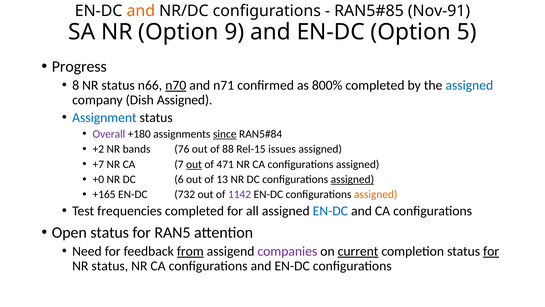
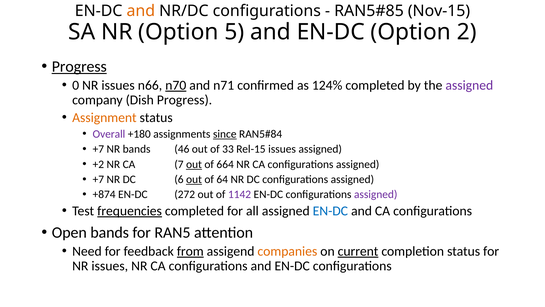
Nov-91: Nov-91 -> Nov-15
9: 9 -> 5
5: 5 -> 2
Progress at (79, 66) underline: none -> present
8: 8 -> 0
status at (118, 85): status -> issues
800%: 800% -> 124%
assigned at (469, 85) colour: blue -> purple
Dish Assigned: Assigned -> Progress
Assignment colour: blue -> orange
+2 at (98, 149): +2 -> +7
76: 76 -> 46
88: 88 -> 33
+7: +7 -> +2
471: 471 -> 664
+0 at (98, 179): +0 -> +7
out at (194, 179) underline: none -> present
13: 13 -> 64
assigned at (352, 179) underline: present -> none
+165: +165 -> +874
732: 732 -> 272
assigned at (376, 194) colour: orange -> purple
frequencies underline: none -> present
Open status: status -> bands
companies colour: purple -> orange
for at (491, 251) underline: present -> none
status at (110, 266): status -> issues
